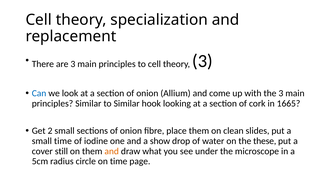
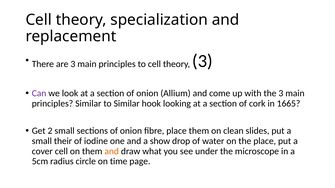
Can colour: blue -> purple
small time: time -> their
the these: these -> place
cover still: still -> cell
